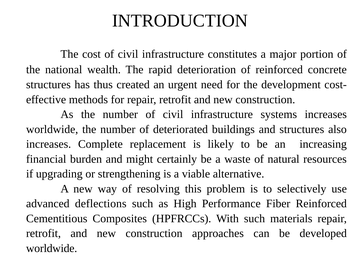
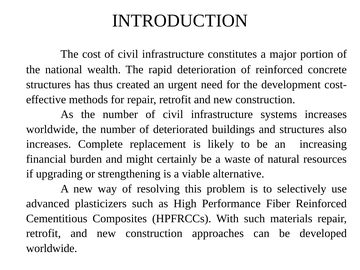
deflections: deflections -> plasticizers
